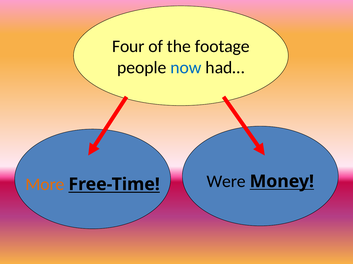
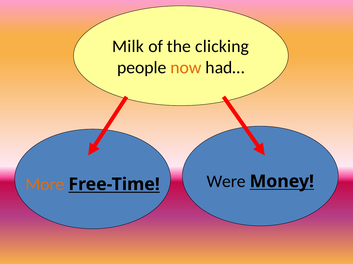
Four: Four -> Milk
footage: footage -> clicking
now colour: blue -> orange
